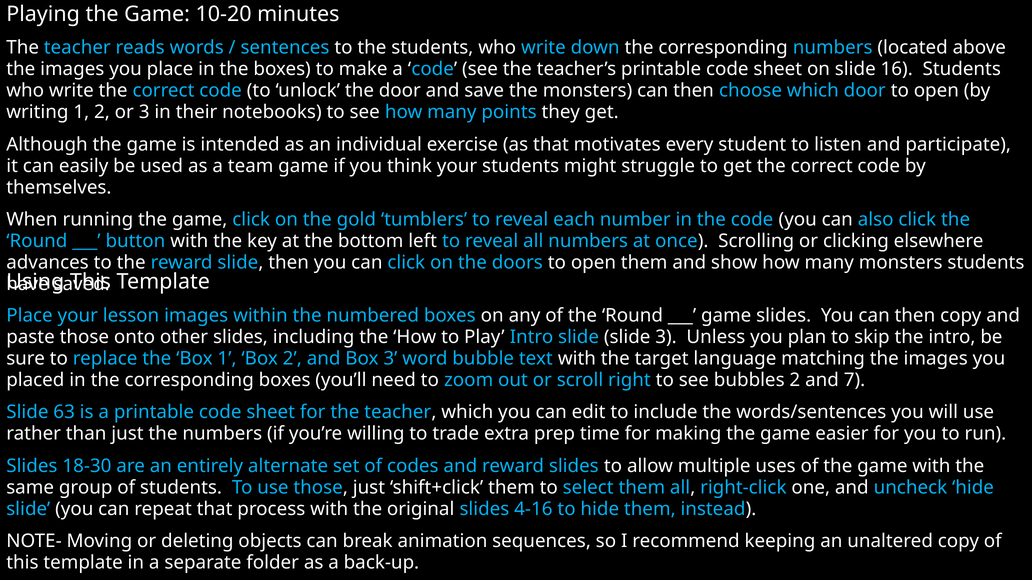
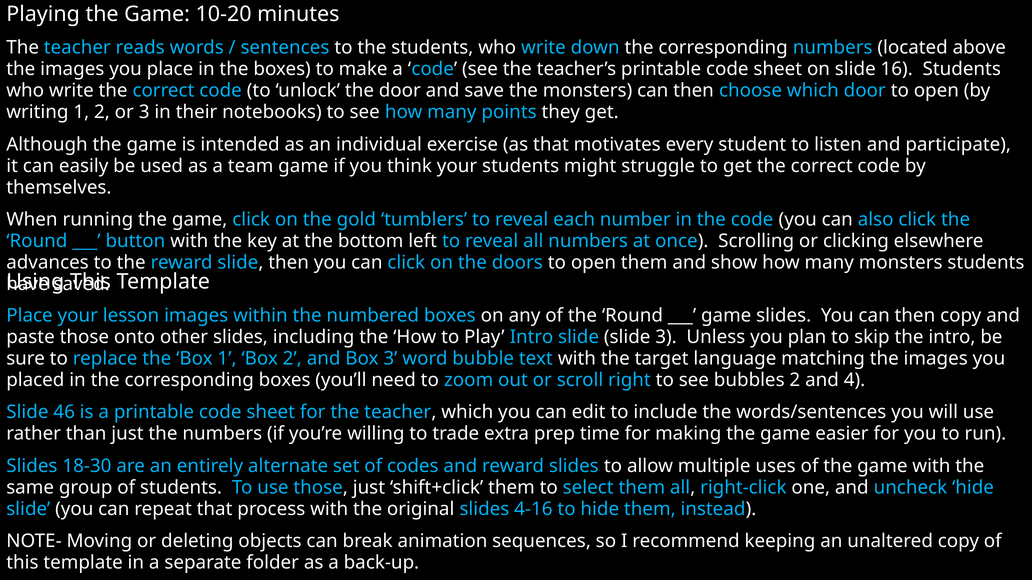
7: 7 -> 4
63: 63 -> 46
